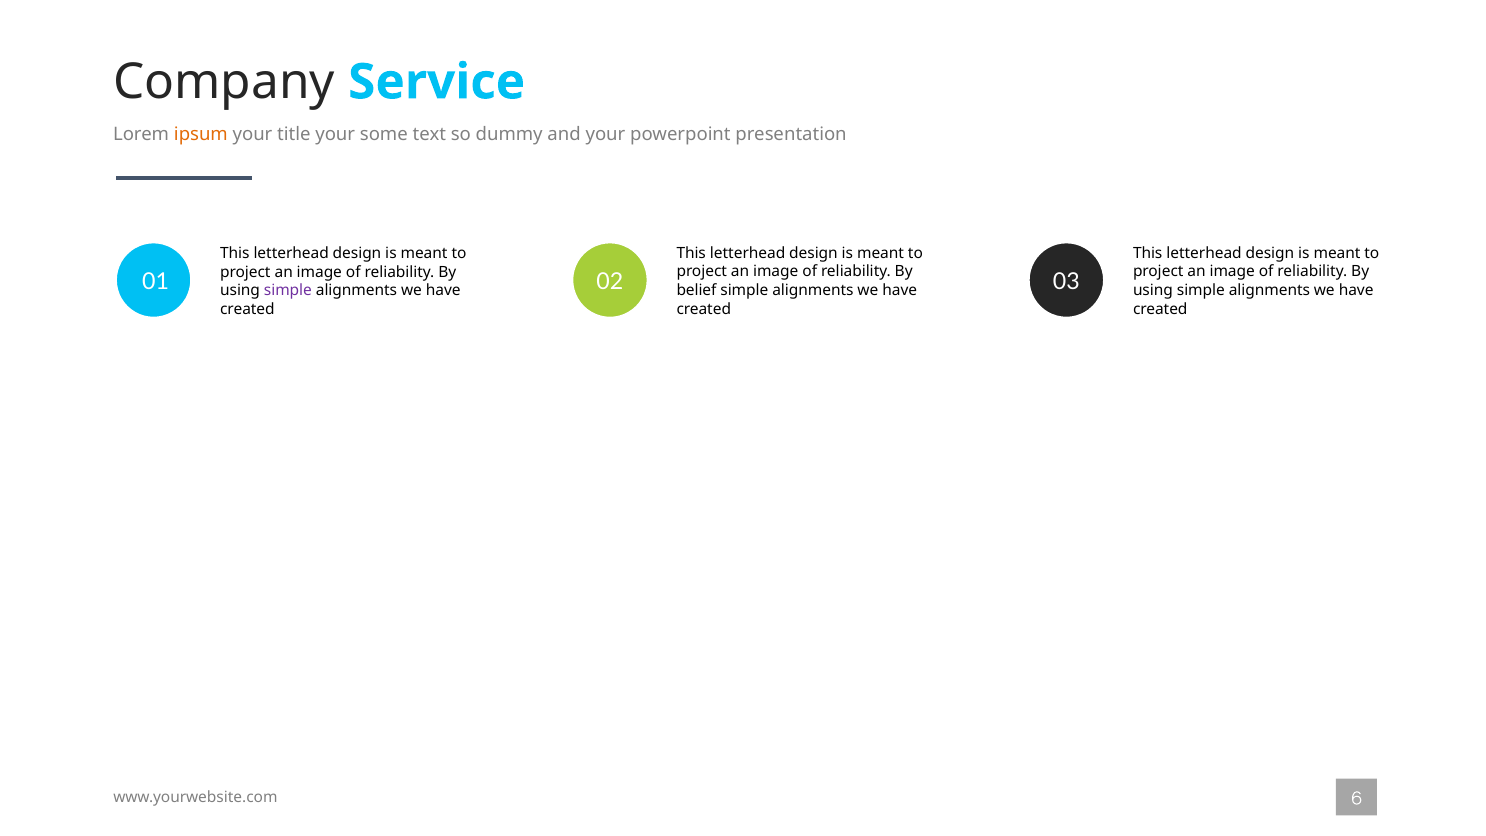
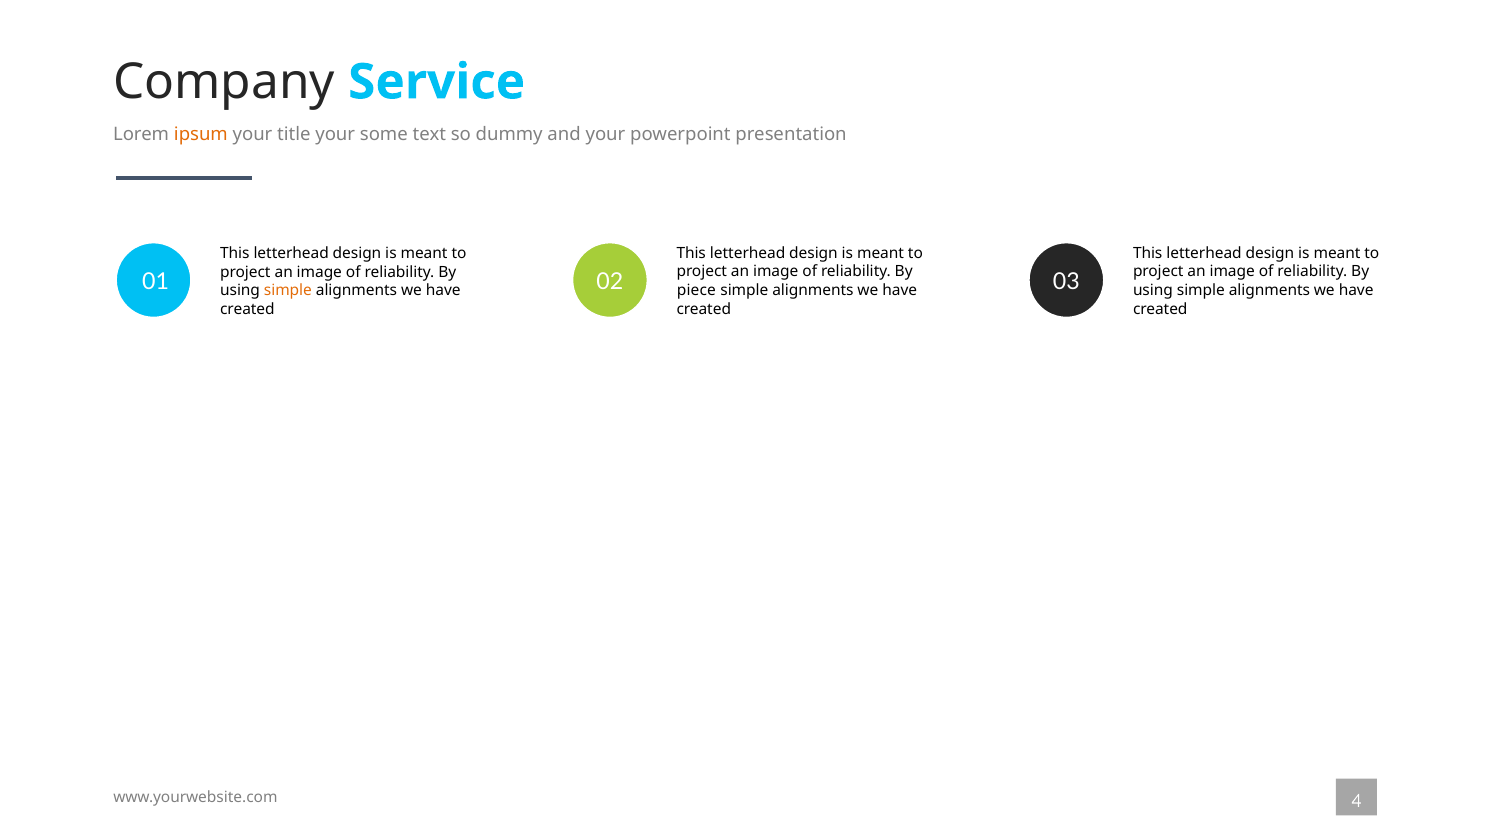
belief: belief -> piece
simple at (288, 291) colour: purple -> orange
6: 6 -> 4
